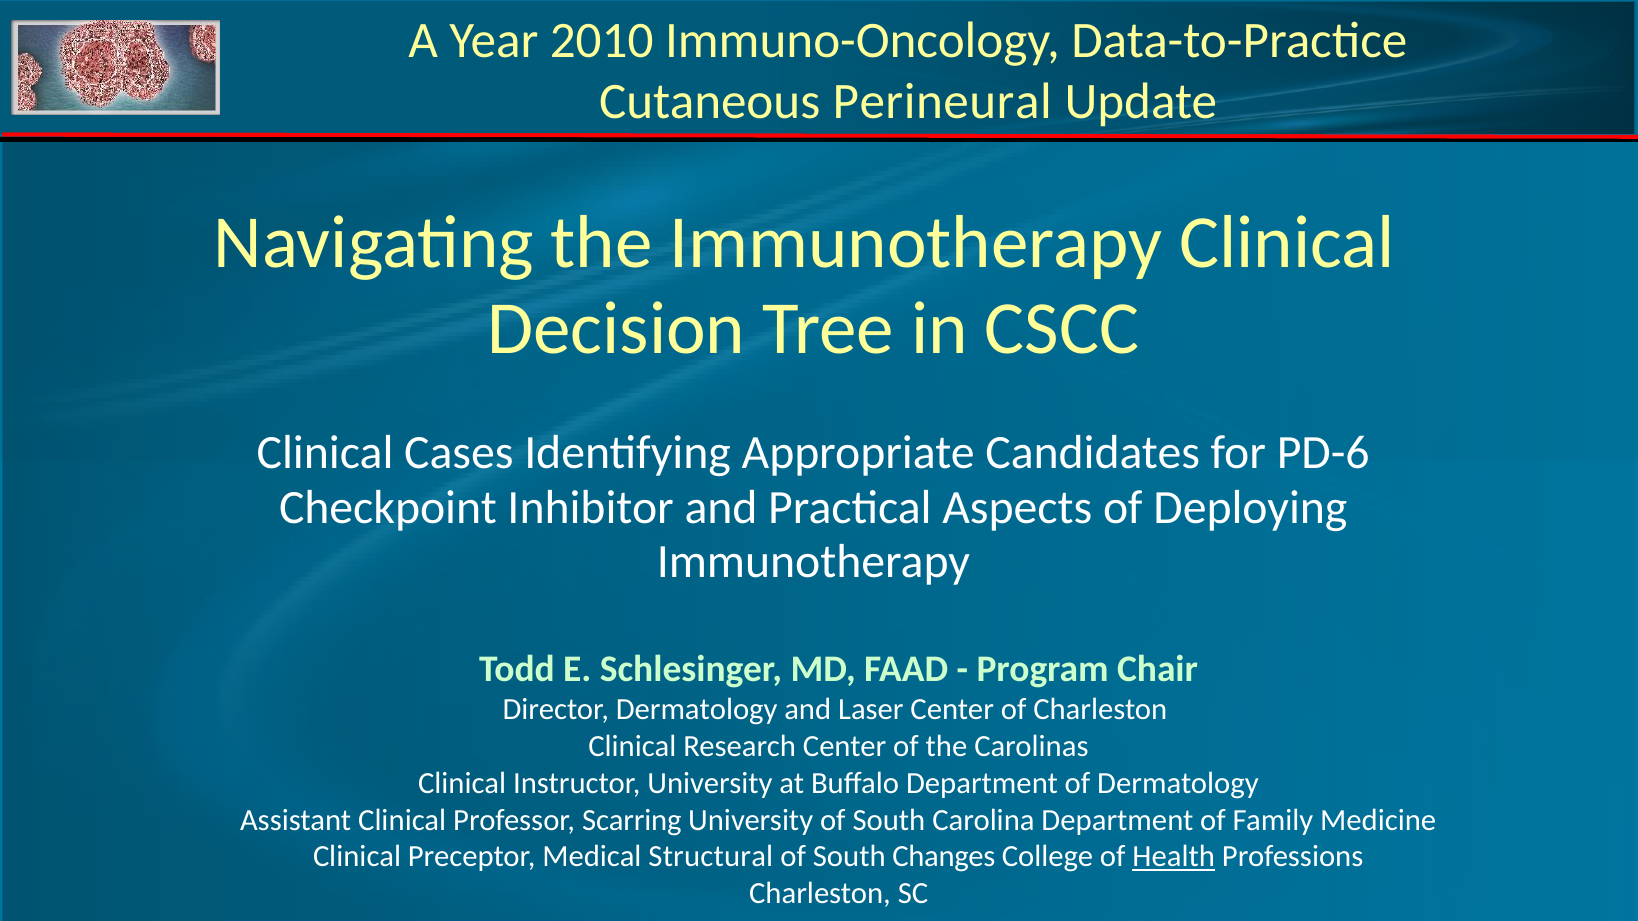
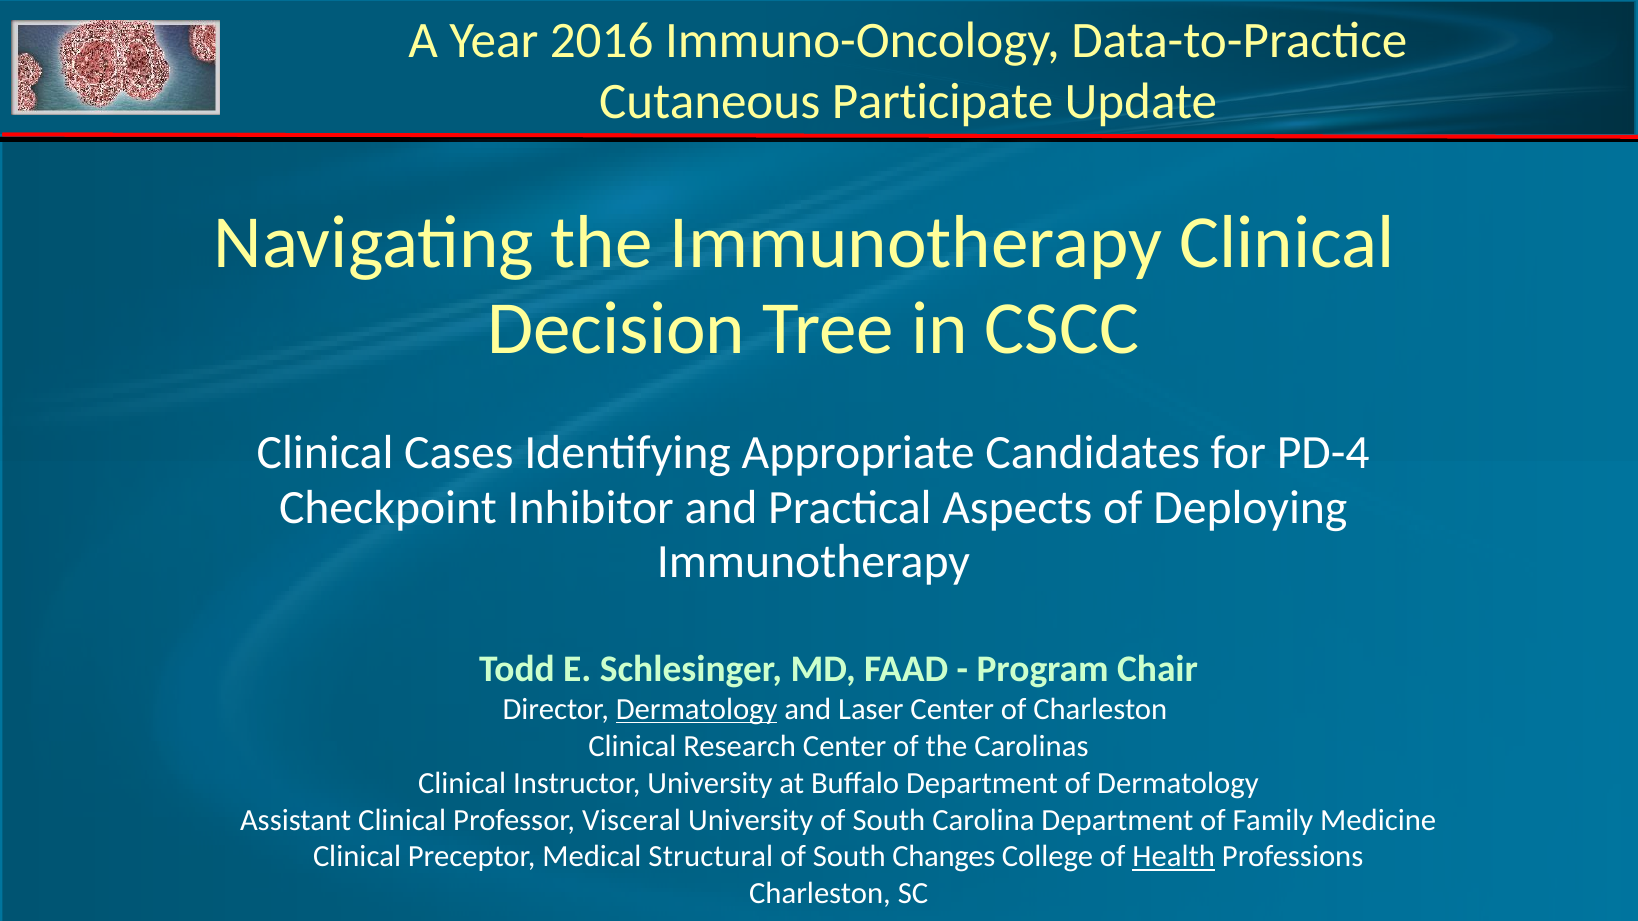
2010: 2010 -> 2016
Perineural: Perineural -> Participate
PD-6: PD-6 -> PD-4
Dermatology at (697, 710) underline: none -> present
Scarring: Scarring -> Visceral
